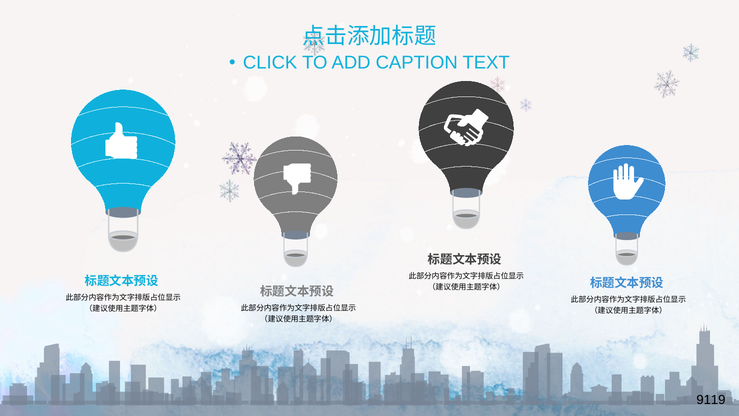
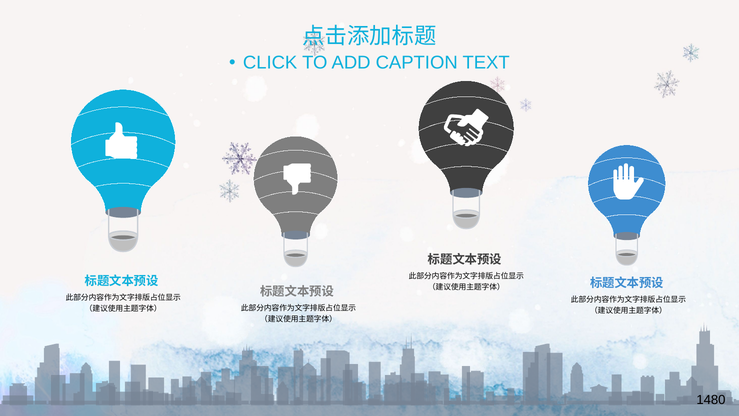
9119: 9119 -> 1480
